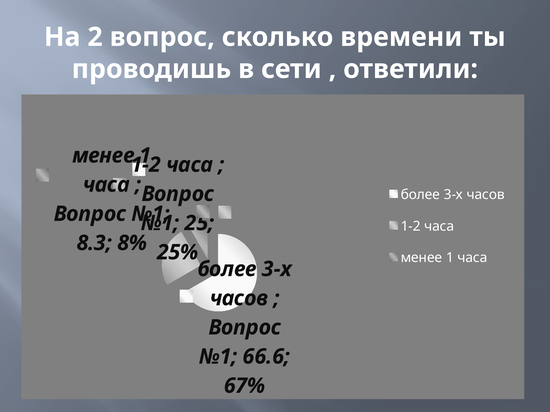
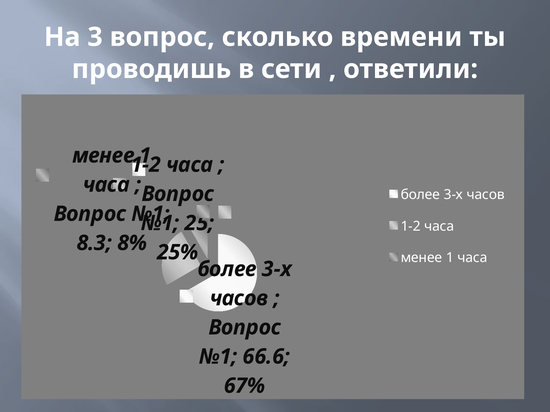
2: 2 -> 3
